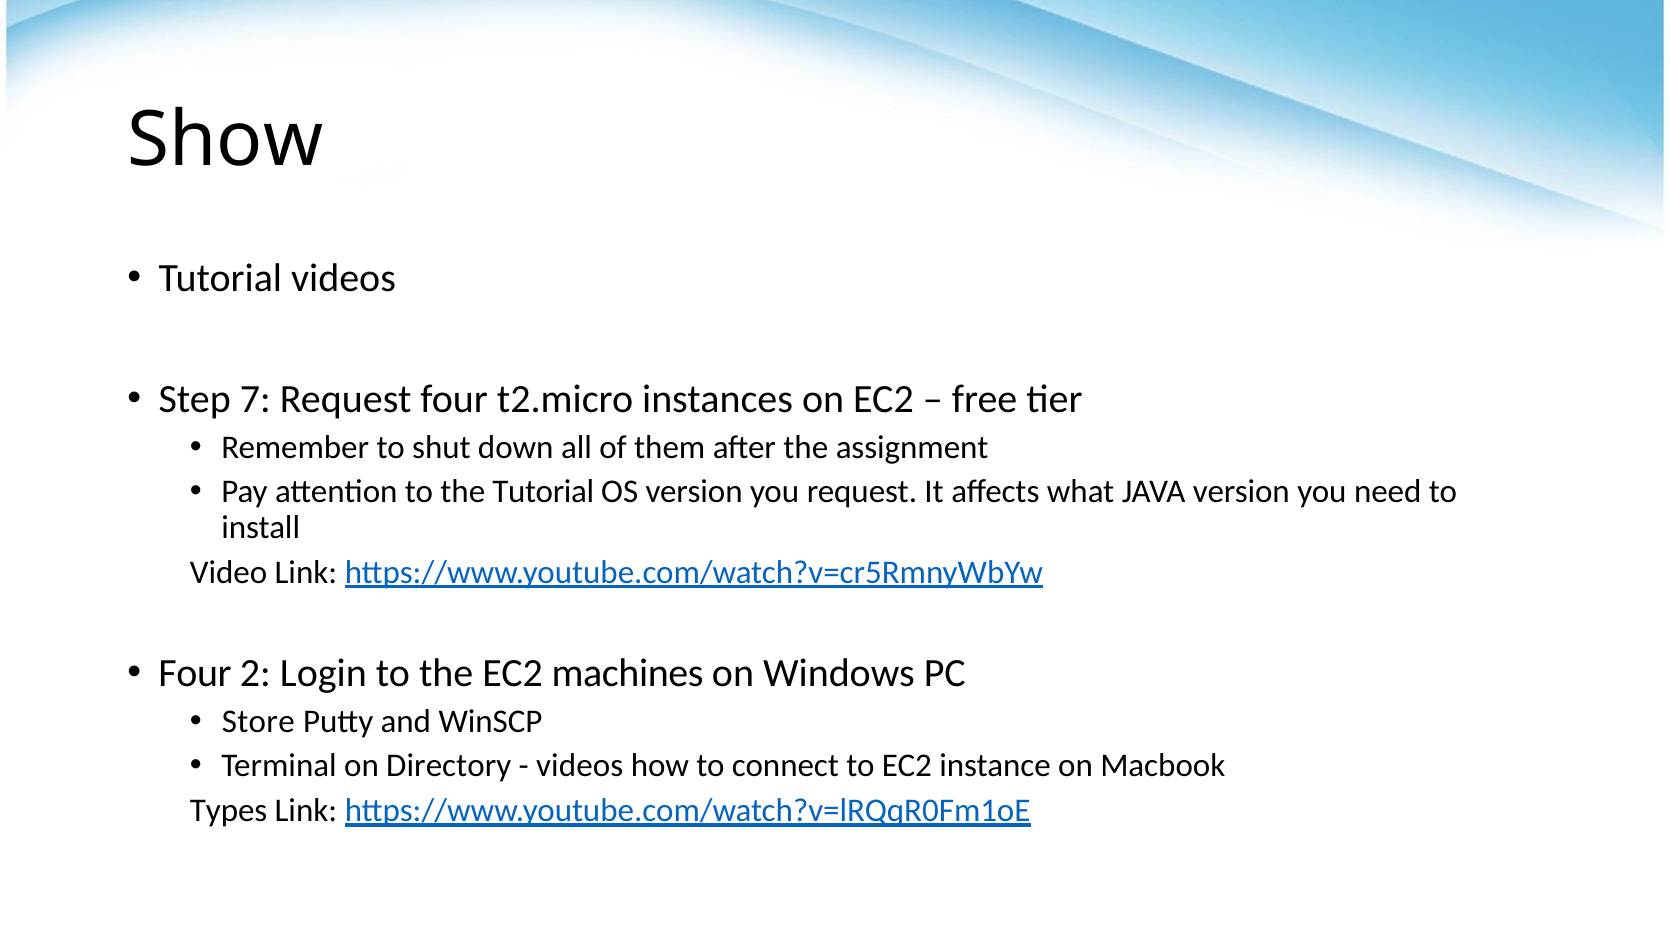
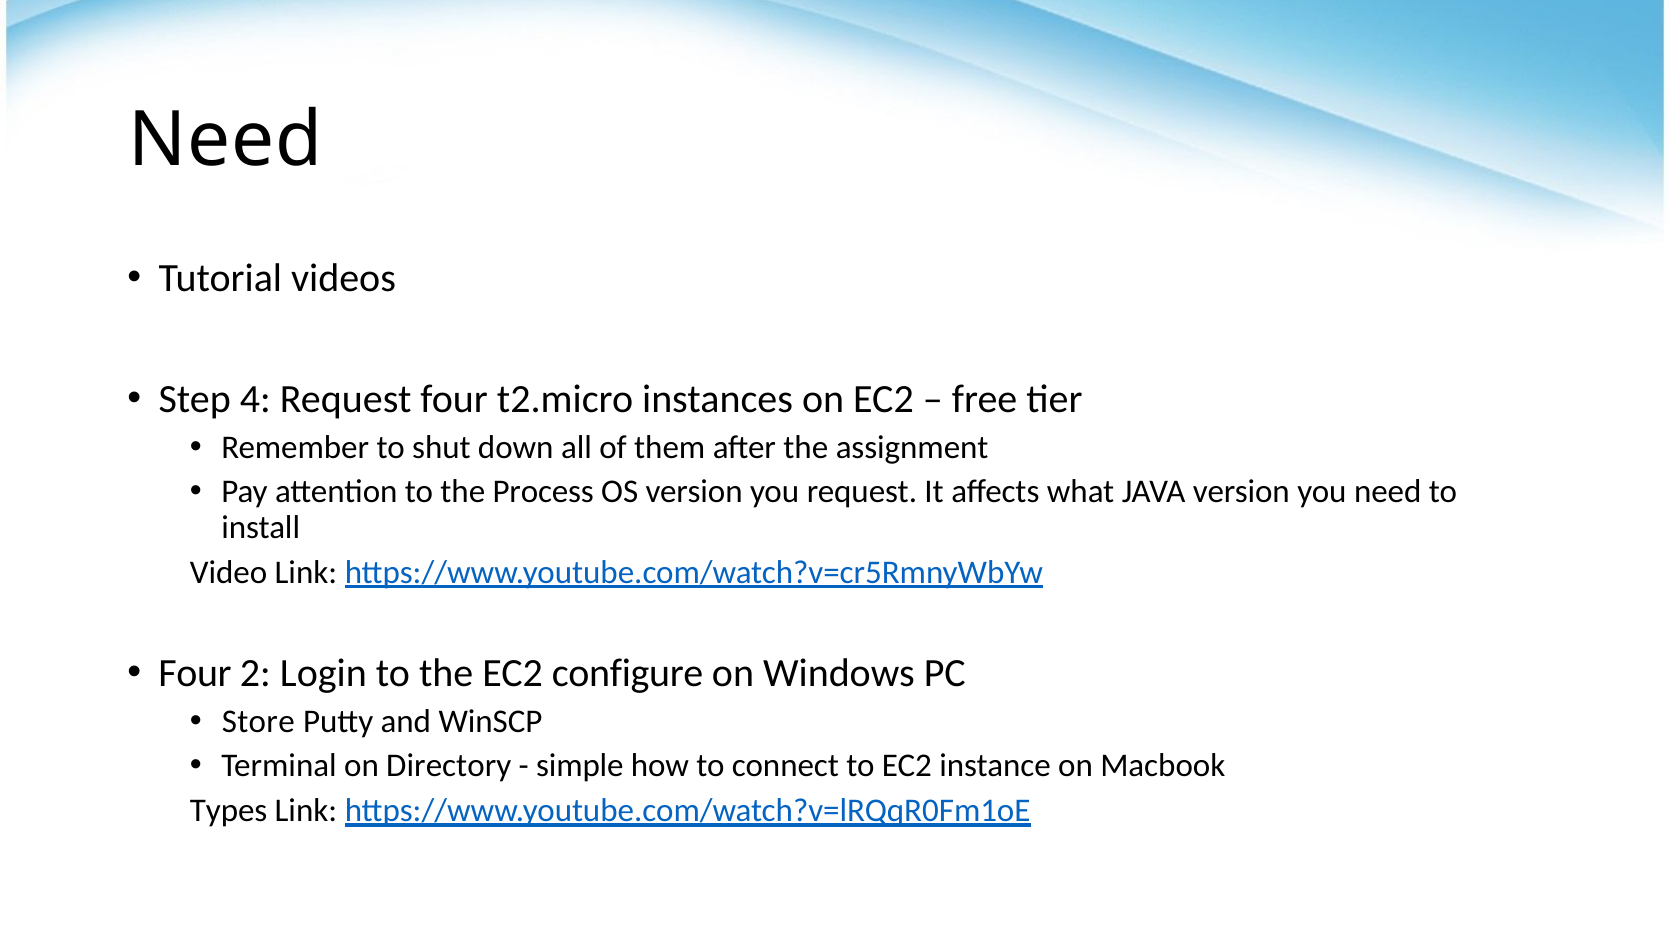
Show at (225, 140): Show -> Need
7: 7 -> 4
the Tutorial: Tutorial -> Process
machines: machines -> configure
videos at (580, 766): videos -> simple
